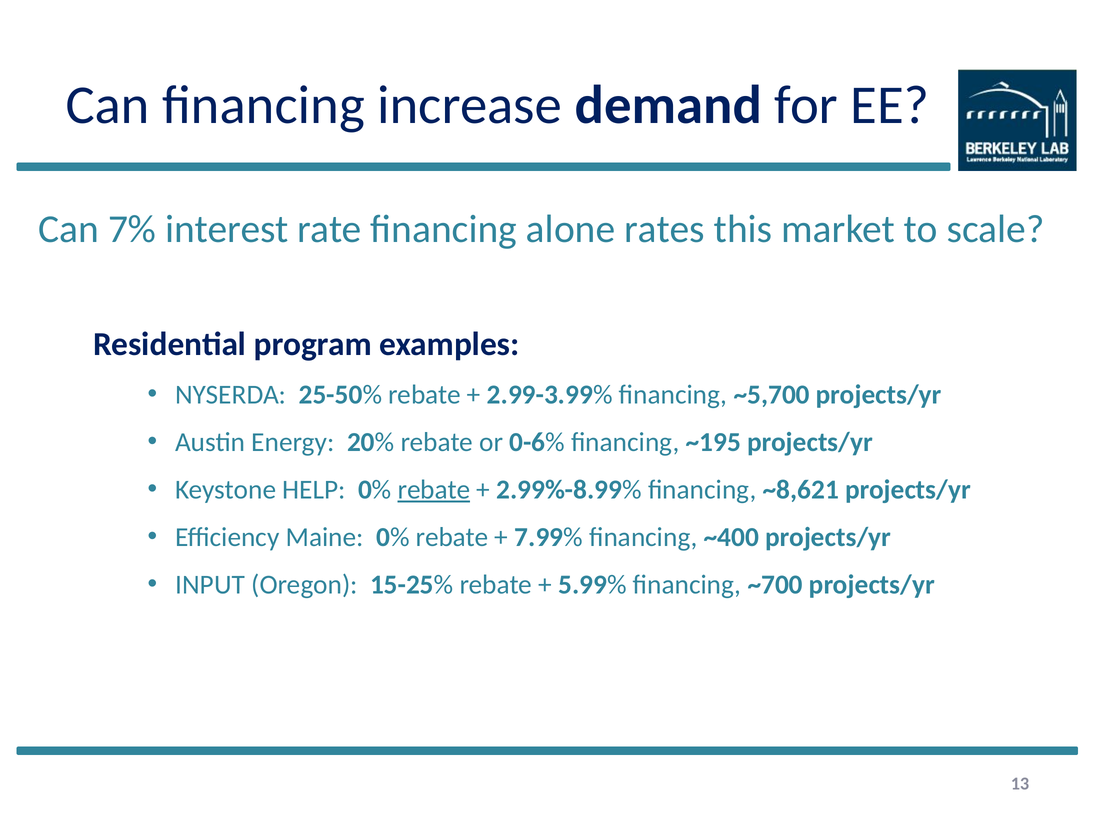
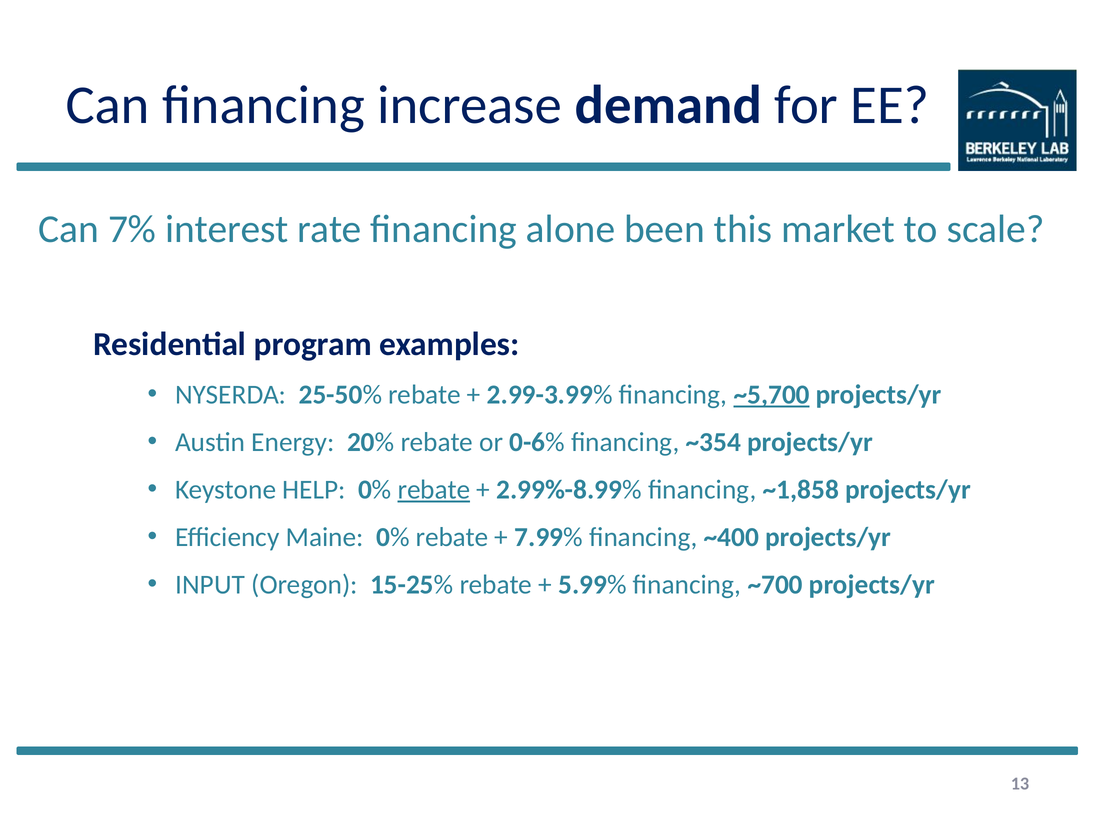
rates: rates -> been
~5,700 underline: none -> present
~195: ~195 -> ~354
~8,621: ~8,621 -> ~1,858
